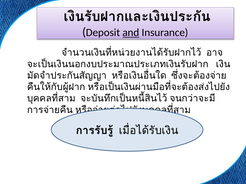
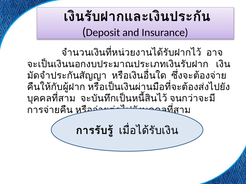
and underline: present -> none
